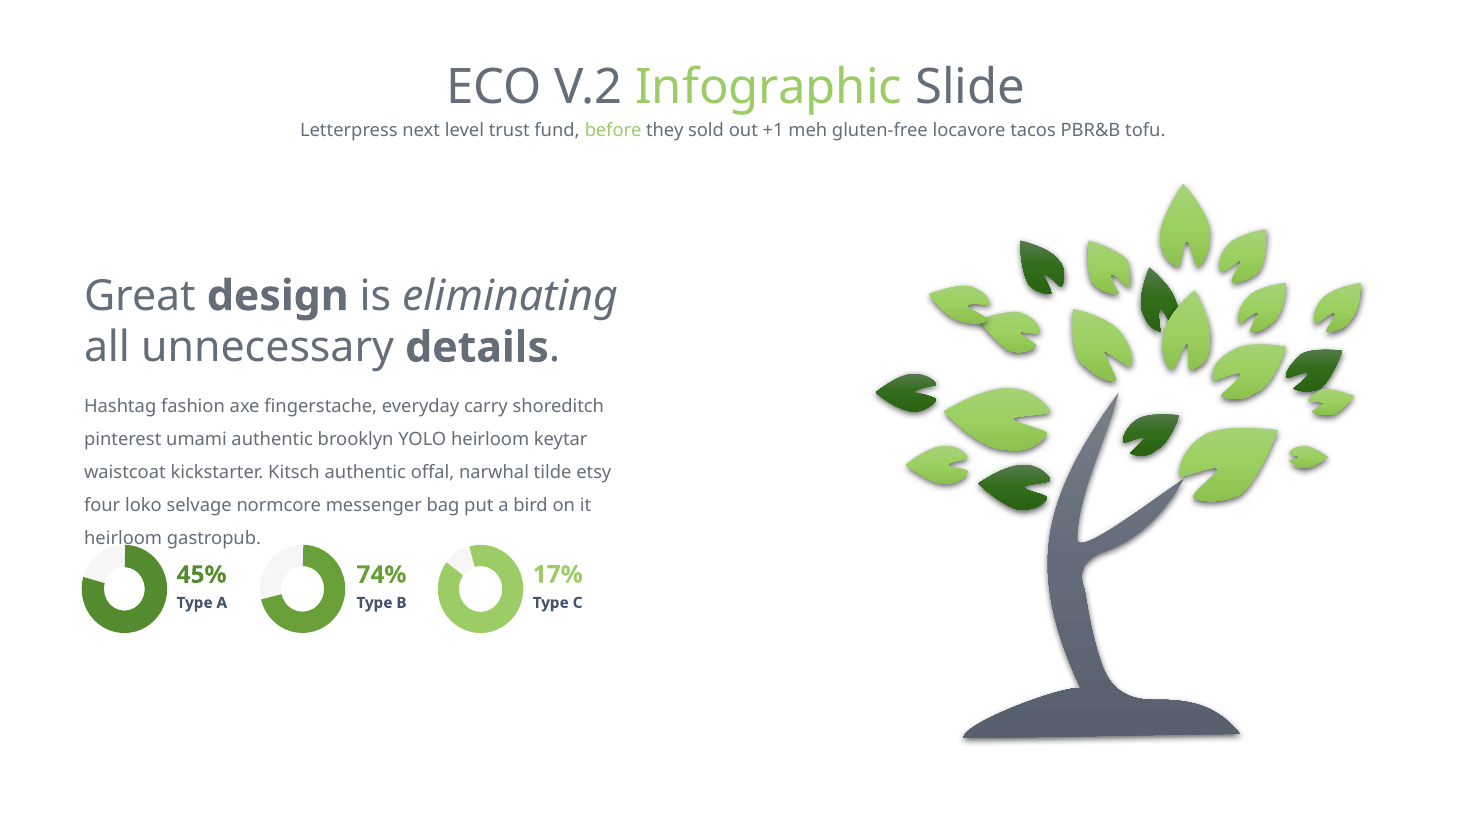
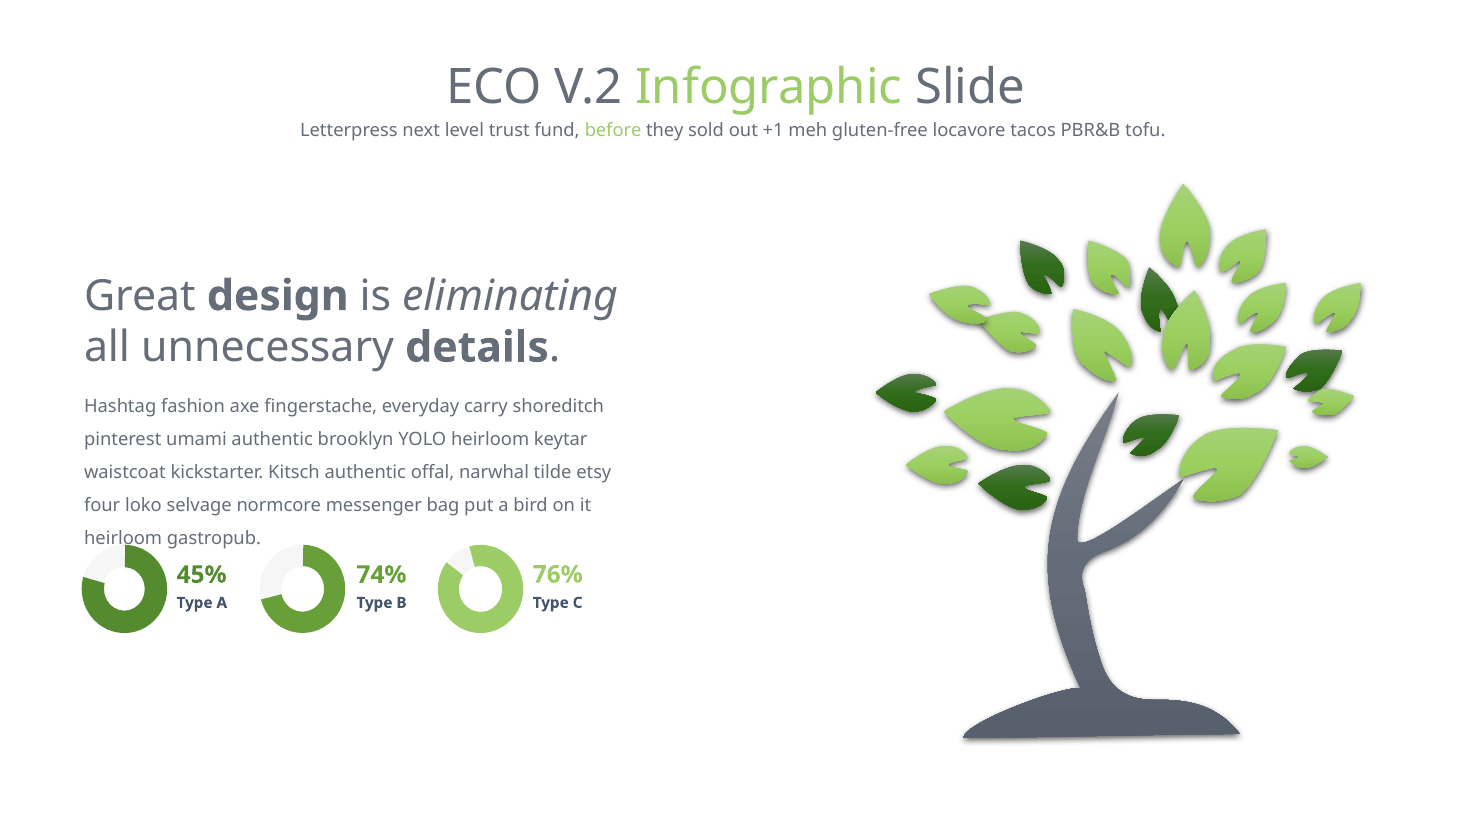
17%: 17% -> 76%
